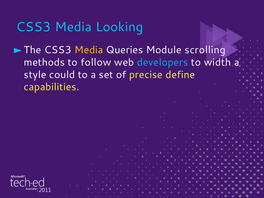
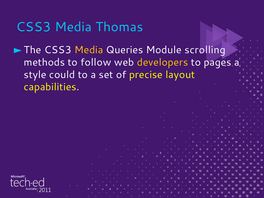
Looking: Looking -> Thomas
developers colour: light blue -> yellow
width: width -> pages
define: define -> layout
